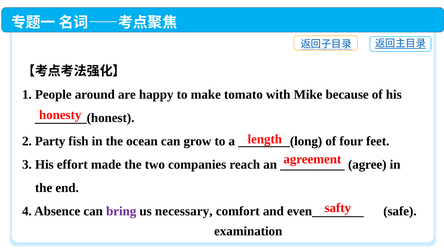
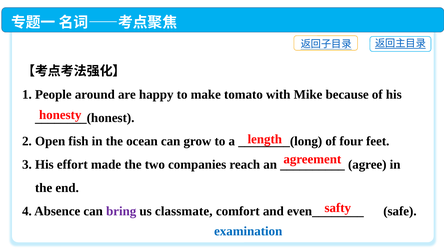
Party: Party -> Open
necessary: necessary -> classmate
examination colour: black -> blue
